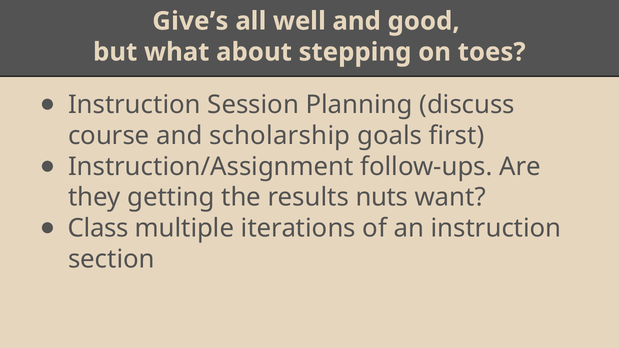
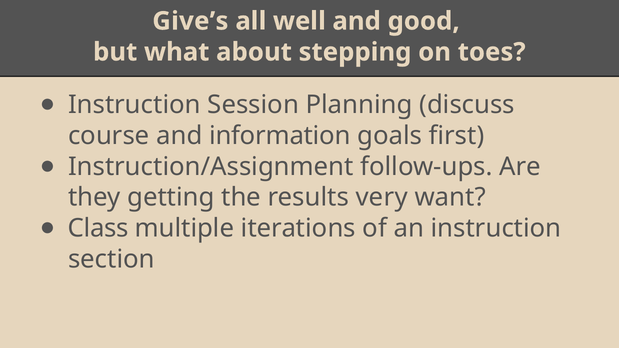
scholarship: scholarship -> information
nuts: nuts -> very
